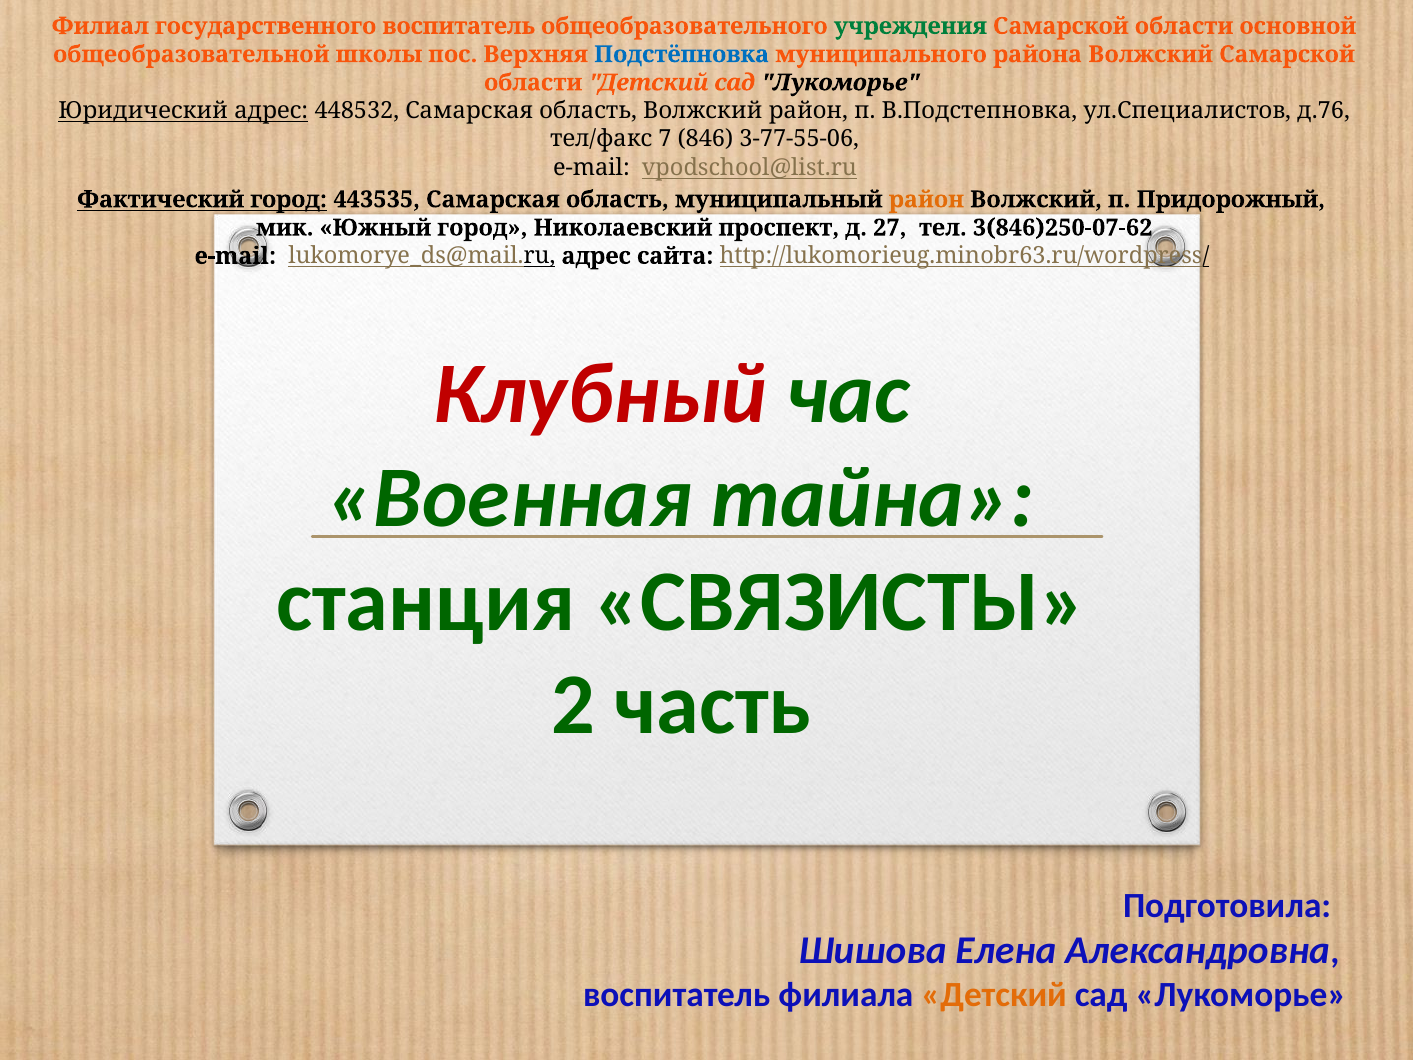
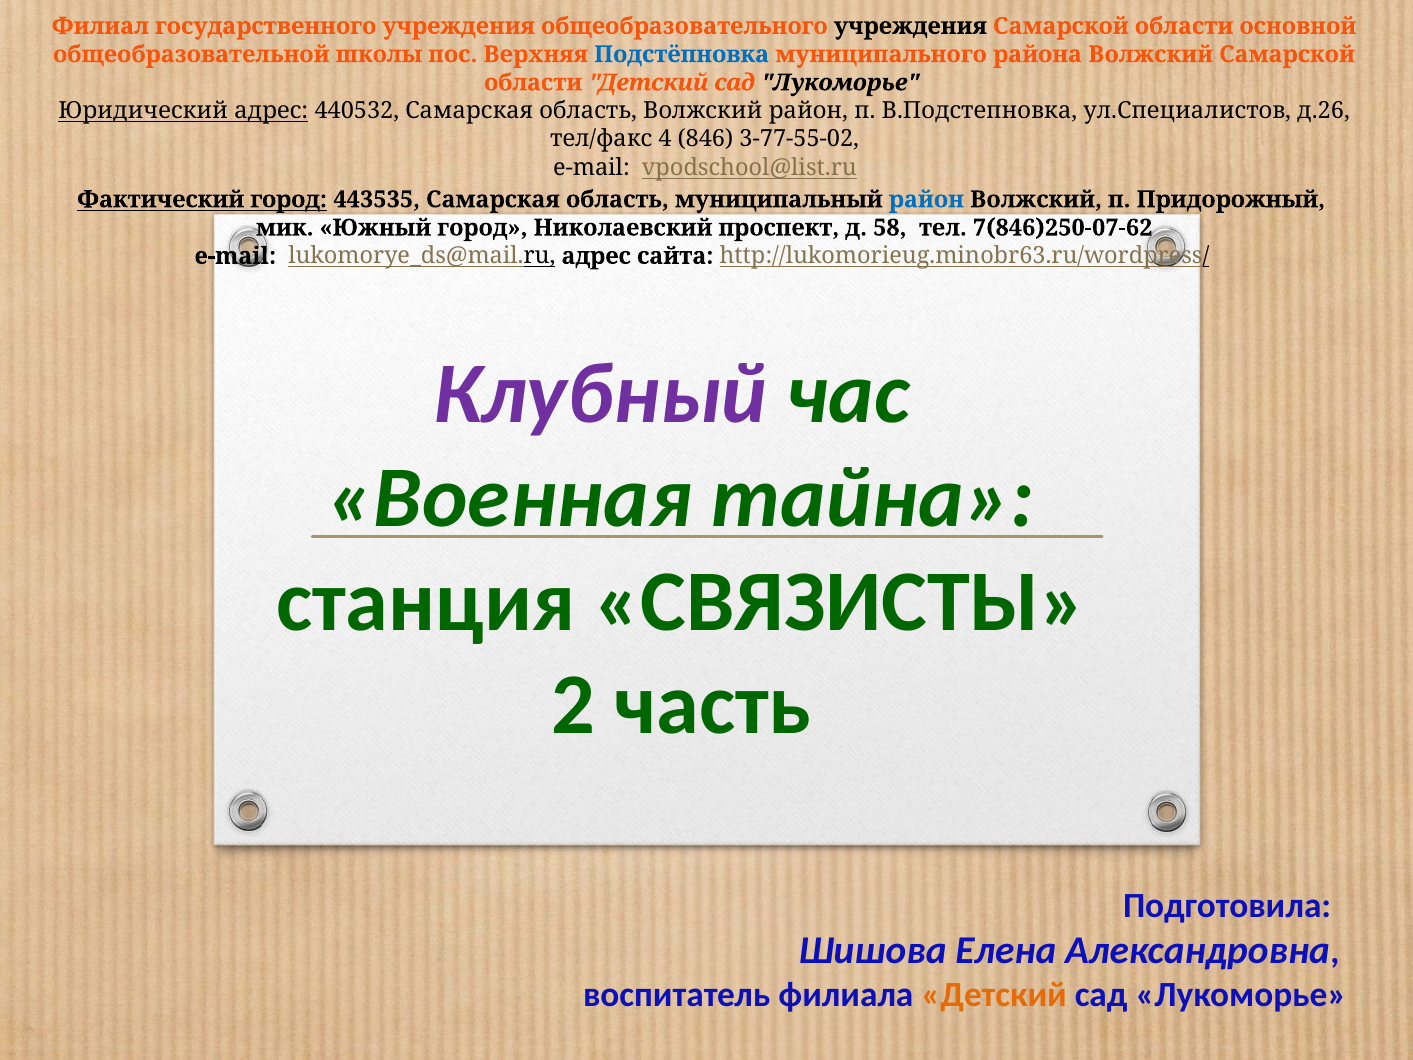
государственного воспитатель: воспитатель -> учреждения
учреждения at (910, 26) colour: green -> black
448532: 448532 -> 440532
д.76: д.76 -> д.26
7: 7 -> 4
3-77-55-06: 3-77-55-06 -> 3-77-55-02
район at (926, 199) colour: orange -> blue
27: 27 -> 58
3(846)250-07-62: 3(846)250-07-62 -> 7(846)250-07-62
Клубный colour: red -> purple
